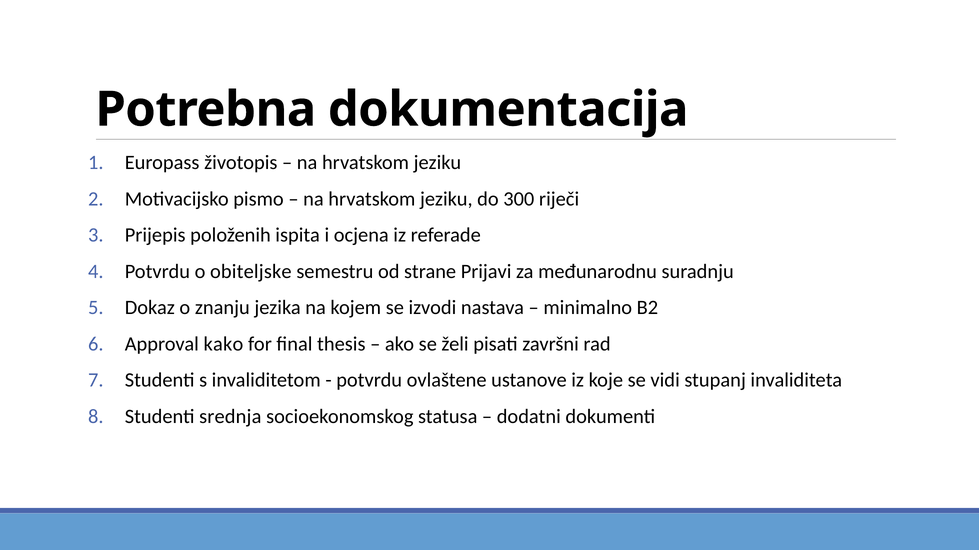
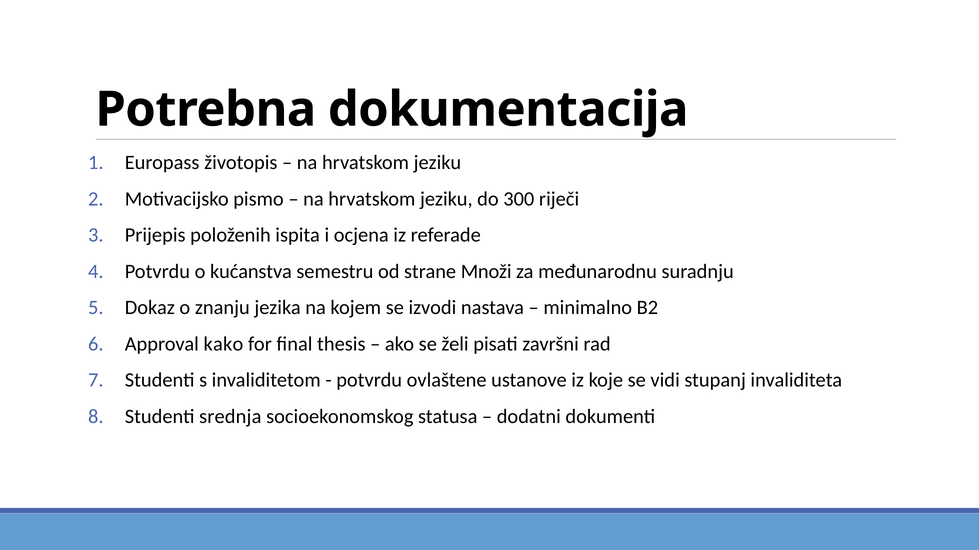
obiteljske: obiteljske -> kućanstva
Prijavi: Prijavi -> Množi
